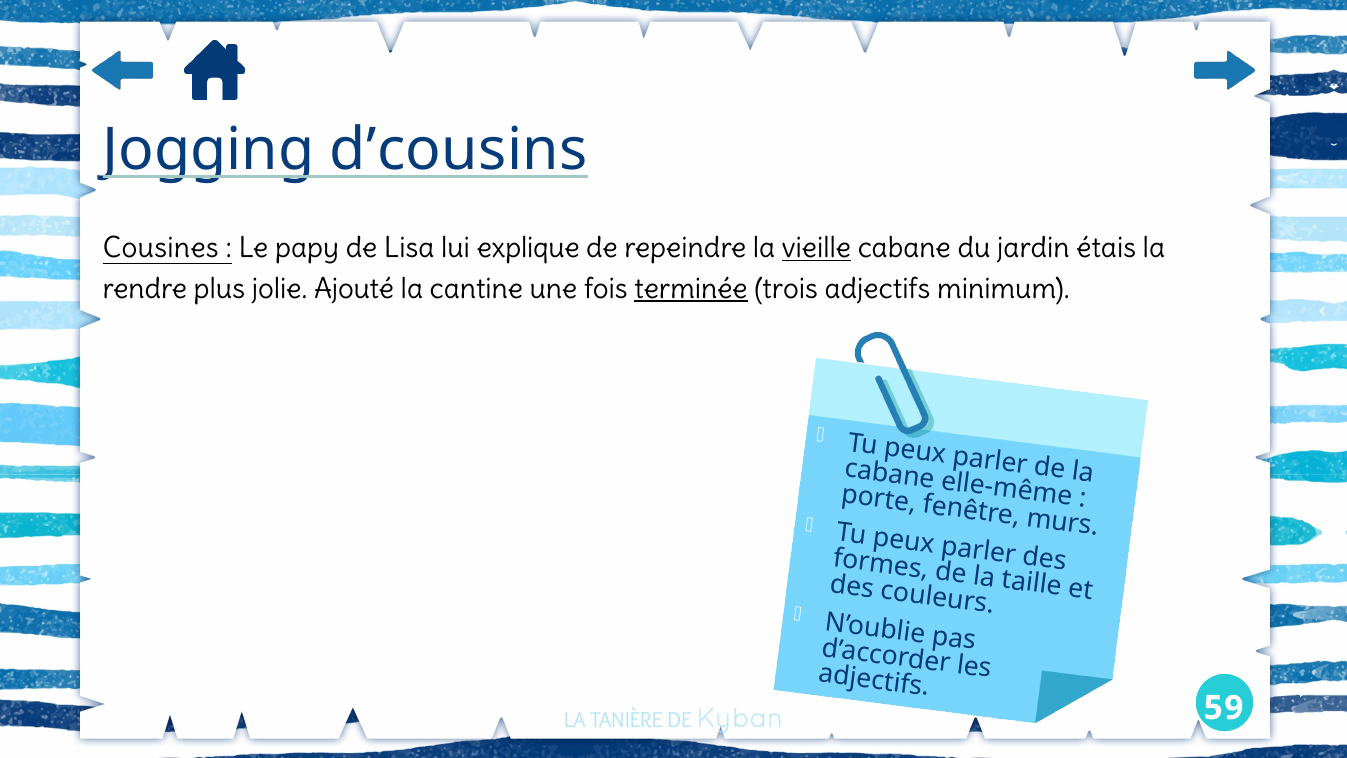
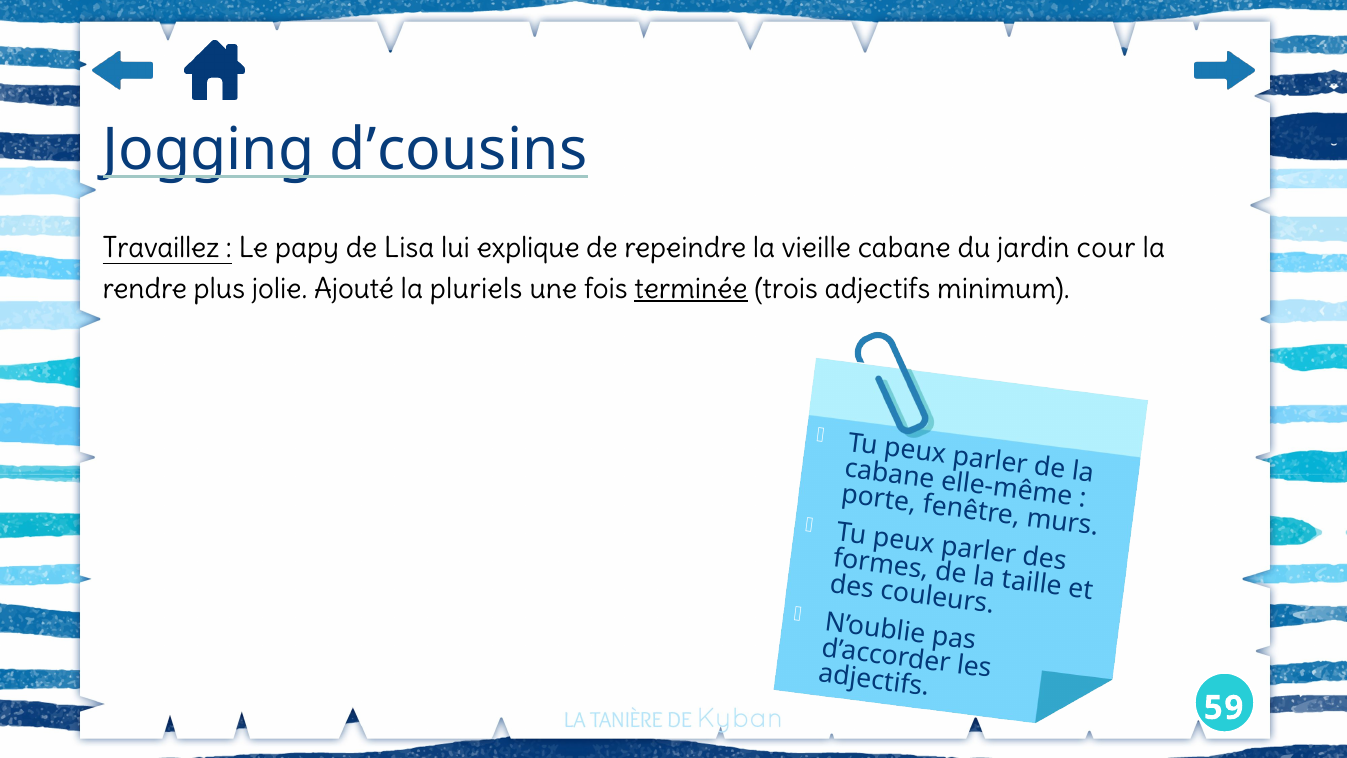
Cousines: Cousines -> Travaillez
vieille underline: present -> none
étais: étais -> cour
cantine: cantine -> pluriels
